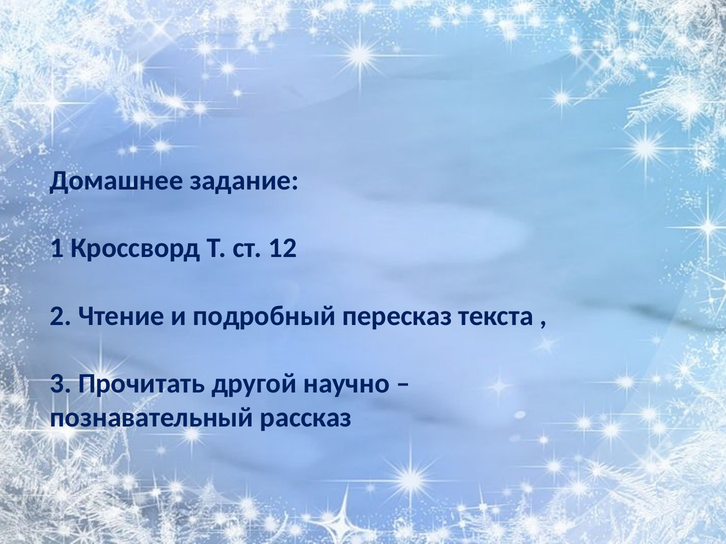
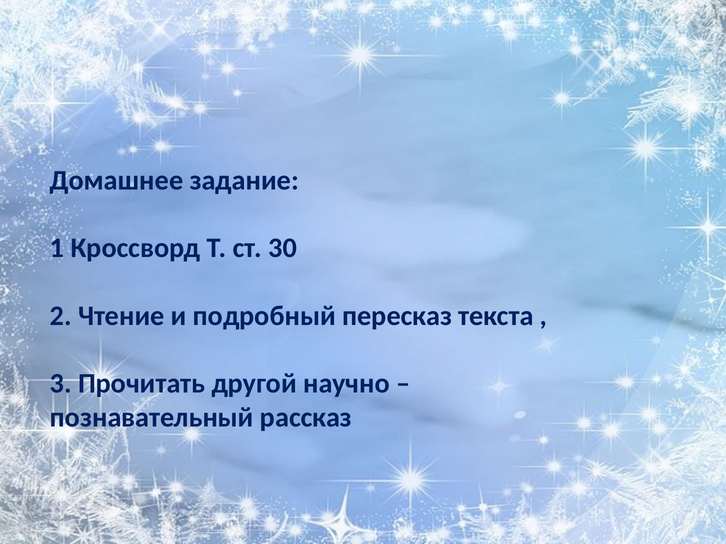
12: 12 -> 30
